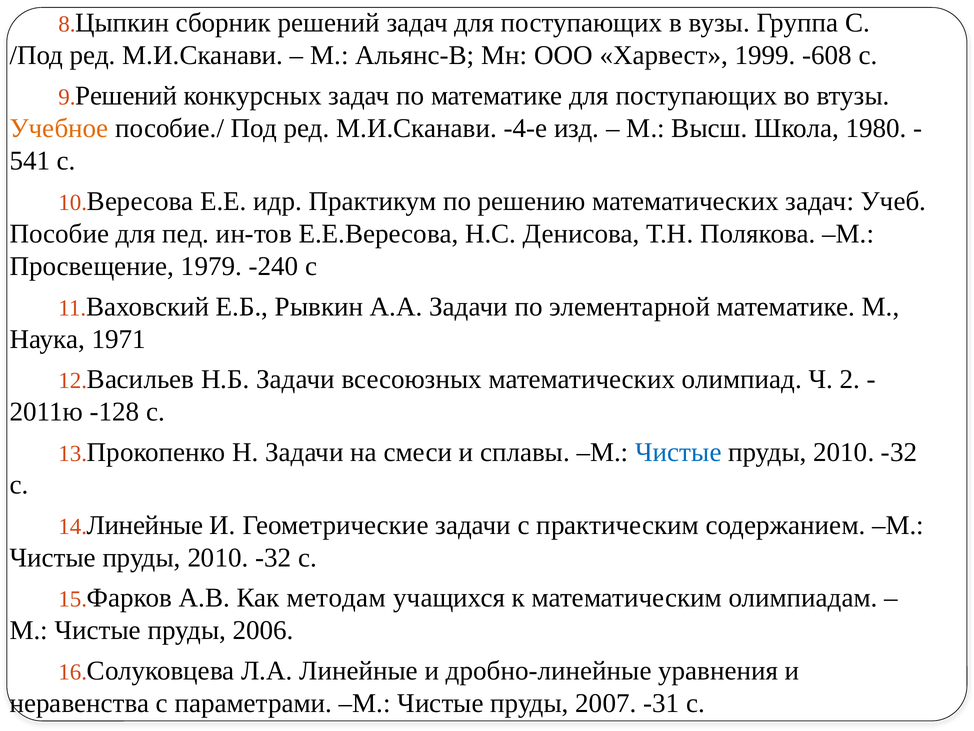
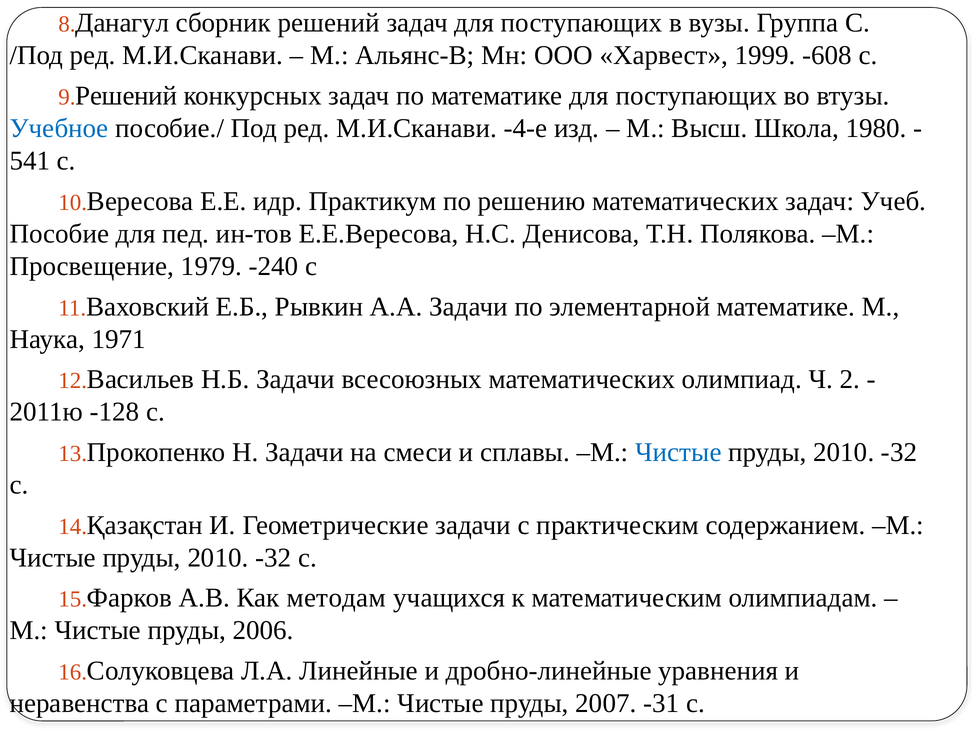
Цыпкин: Цыпкин -> Данагул
Учебное colour: orange -> blue
Линейные at (145, 525): Линейные -> Қазақстан
